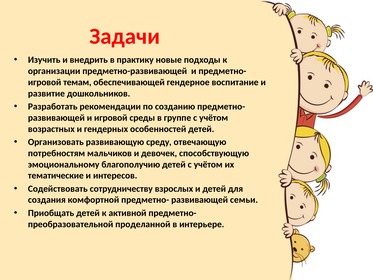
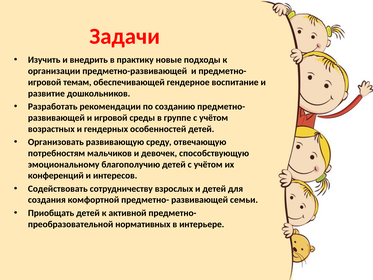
тематические: тематические -> конференций
проделанной: проделанной -> нормативных
